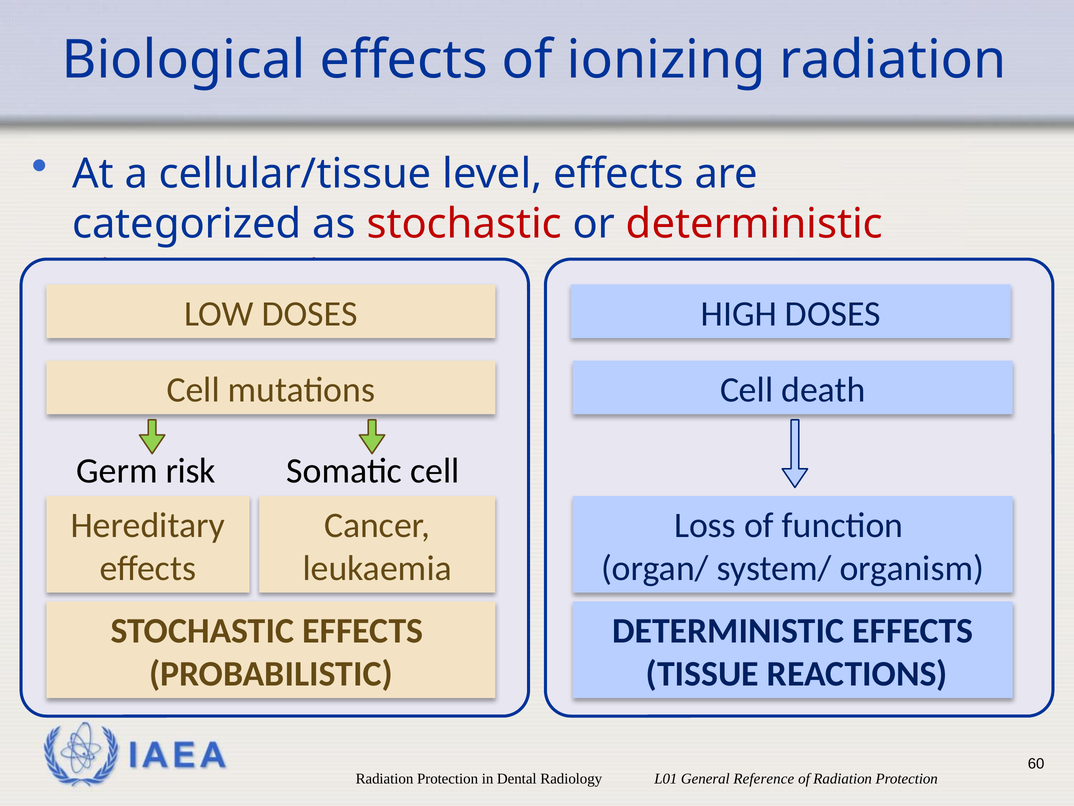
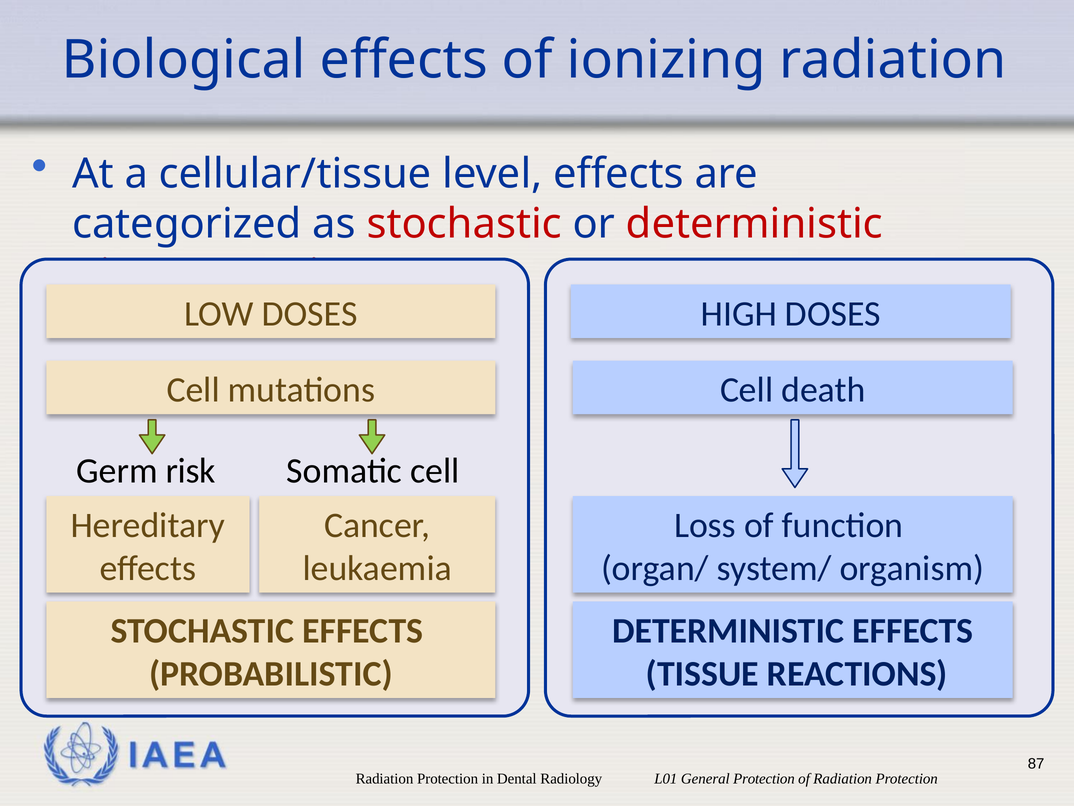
60: 60 -> 87
General Reference: Reference -> Protection
